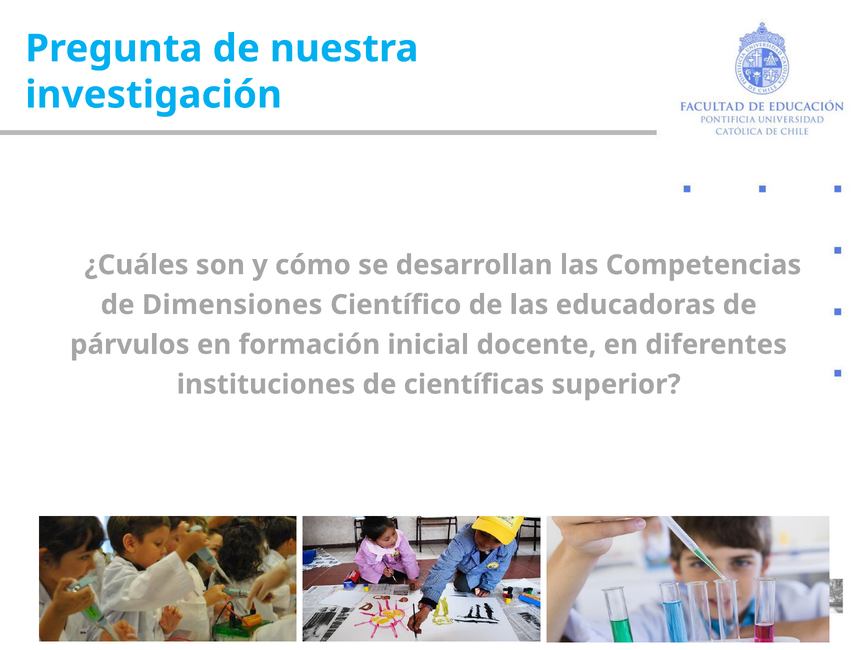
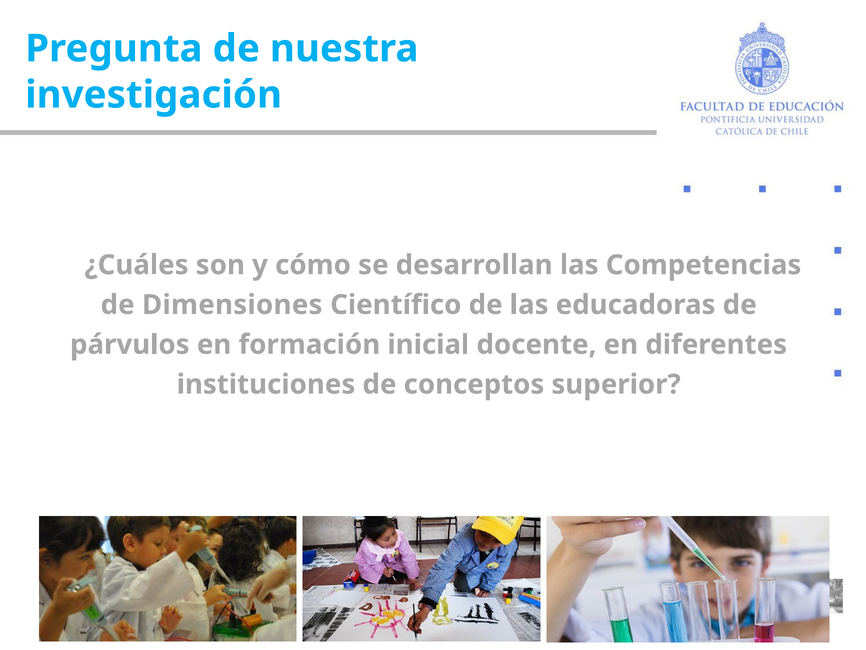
científicas: científicas -> conceptos
